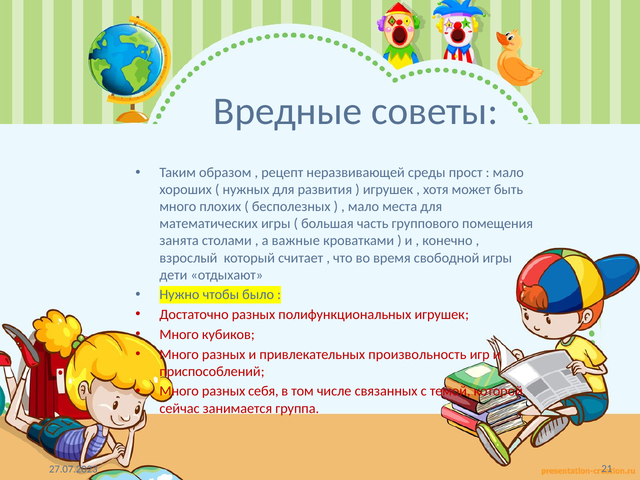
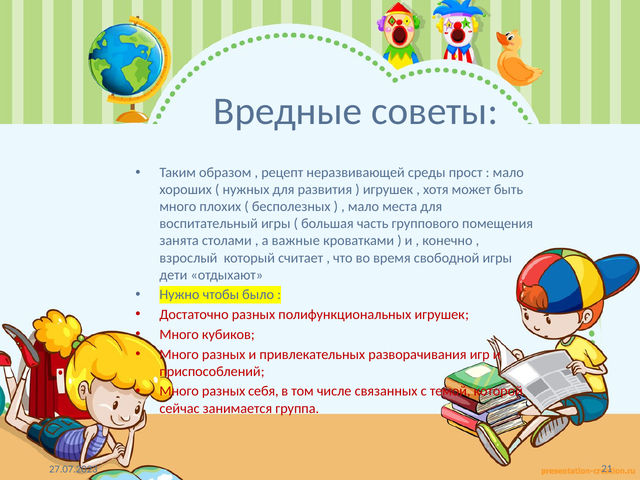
математических: математических -> воспитательный
произвольность: произвольность -> разворачивания
